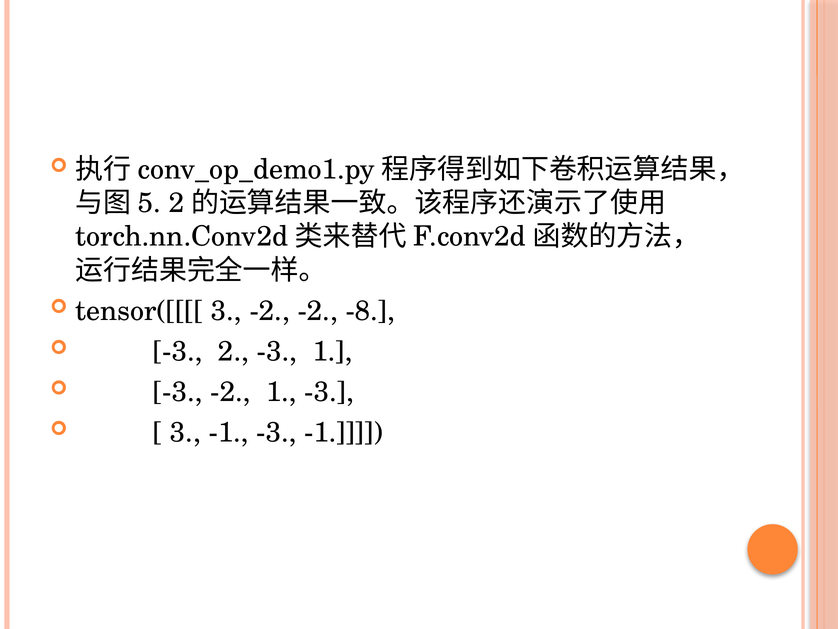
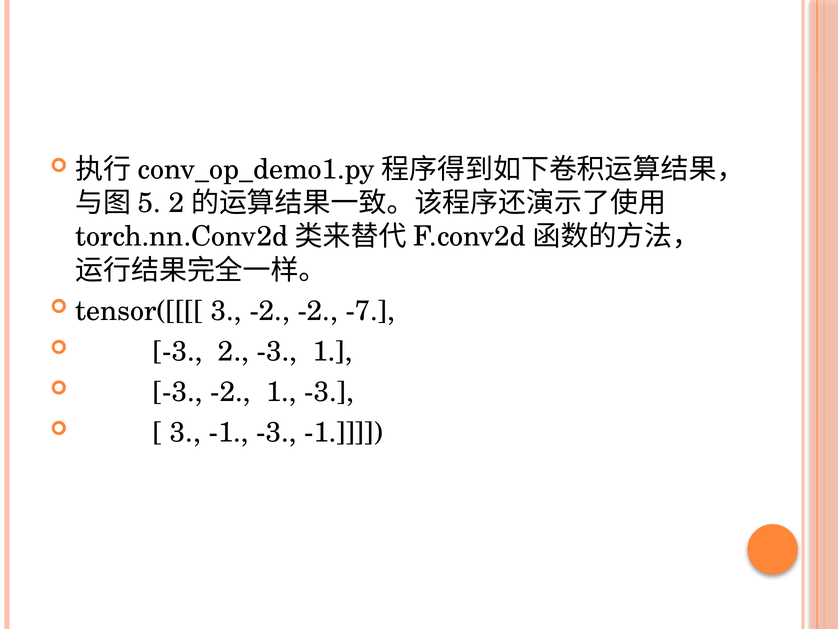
-8: -8 -> -7
